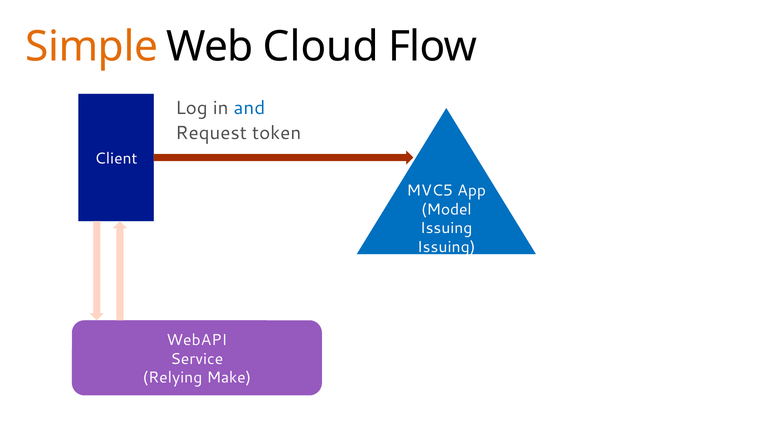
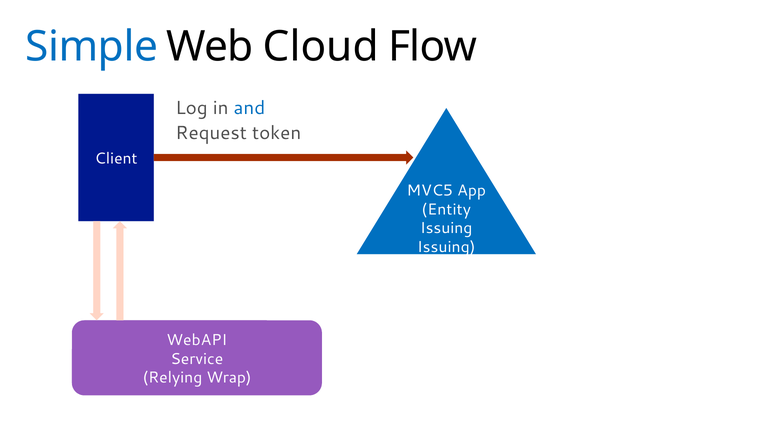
Simple colour: orange -> blue
Model: Model -> Entity
Make: Make -> Wrap
